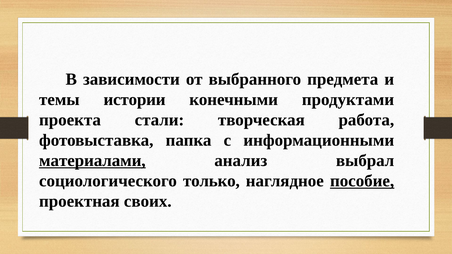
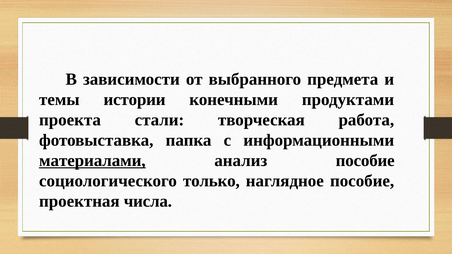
анализ выбрал: выбрал -> пособие
пособие at (362, 181) underline: present -> none
своих: своих -> числа
